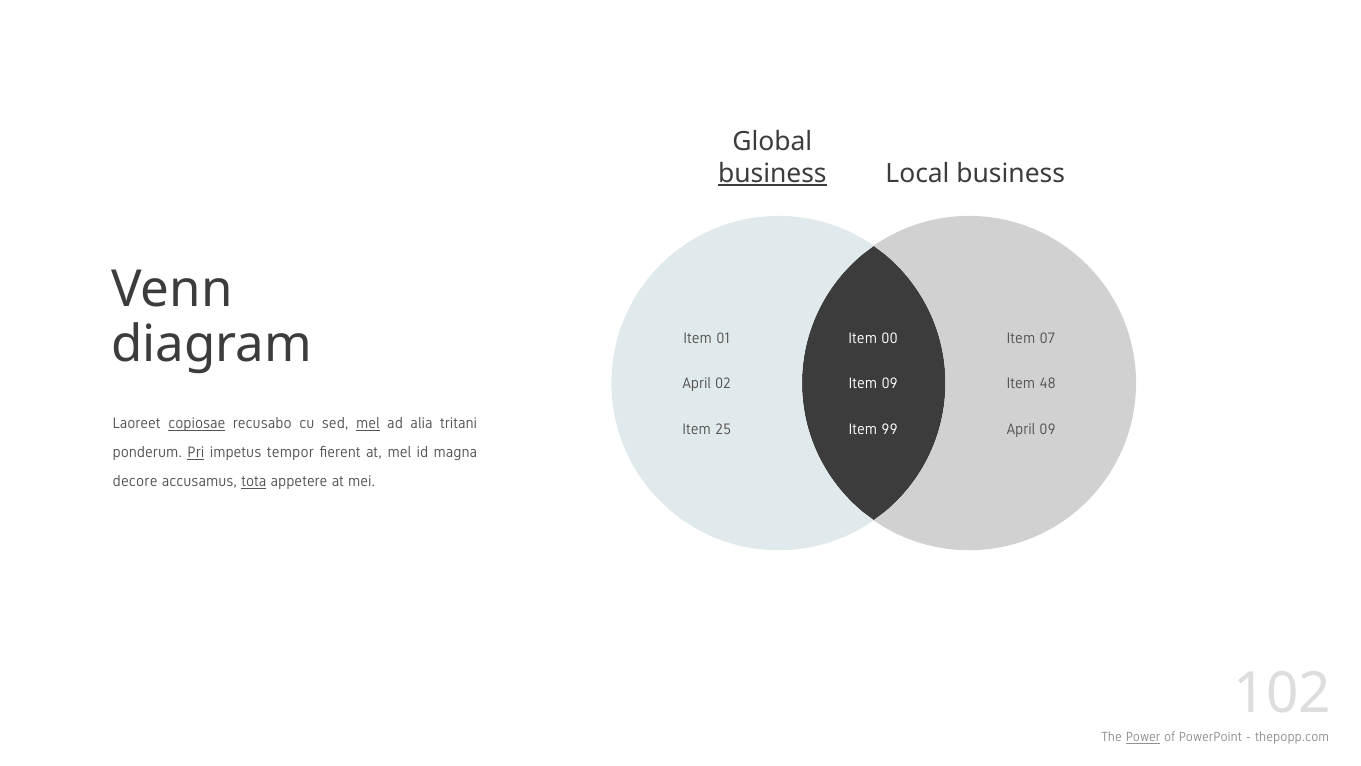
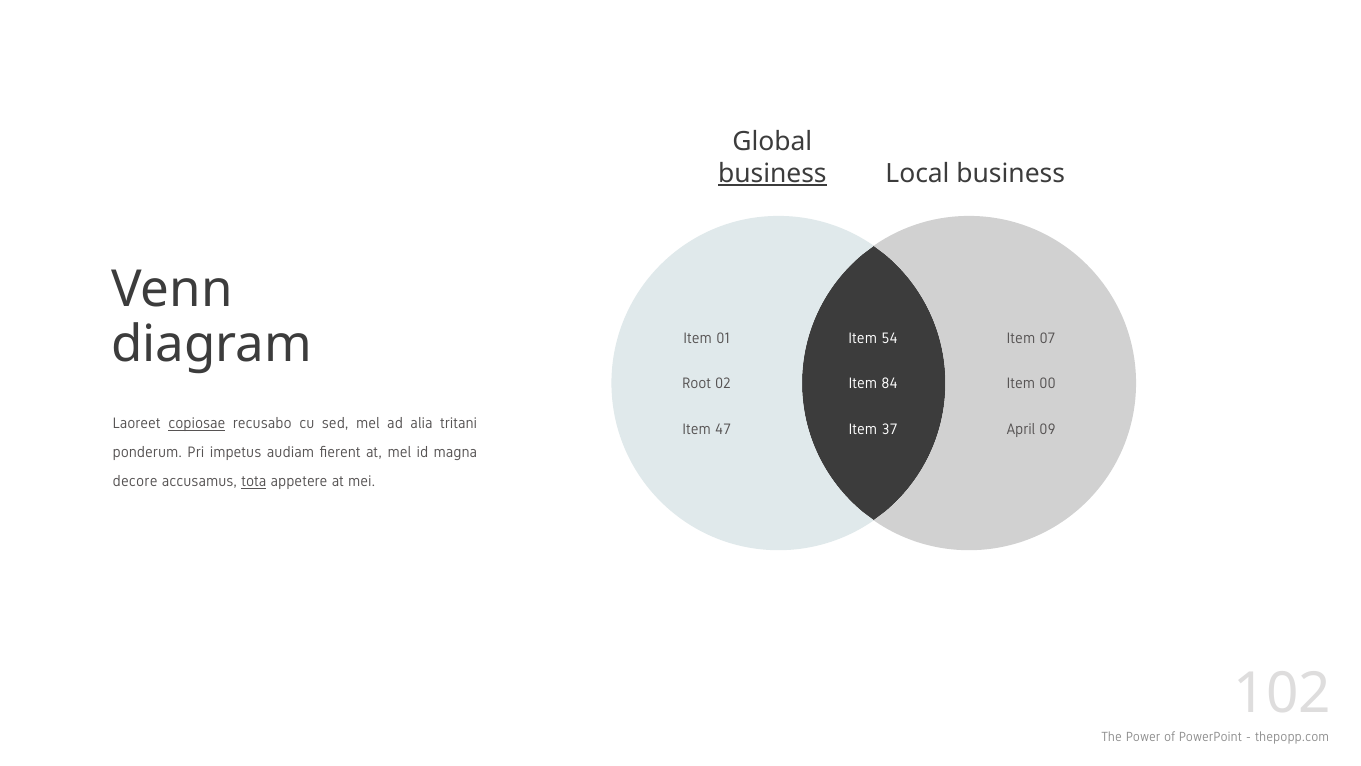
00: 00 -> 54
April at (697, 384): April -> Root
Item 09: 09 -> 84
48: 48 -> 00
mel at (368, 423) underline: present -> none
25: 25 -> 47
99: 99 -> 37
Pri underline: present -> none
tempor: tempor -> audiam
Power underline: present -> none
